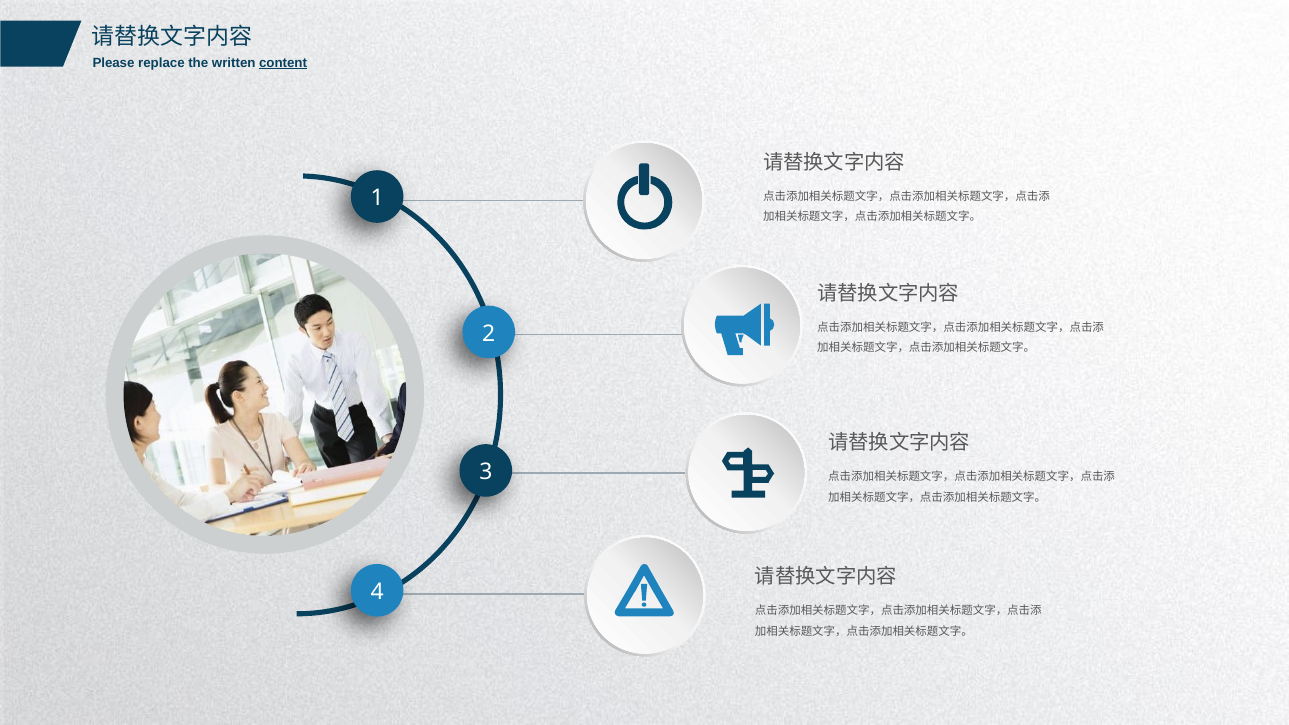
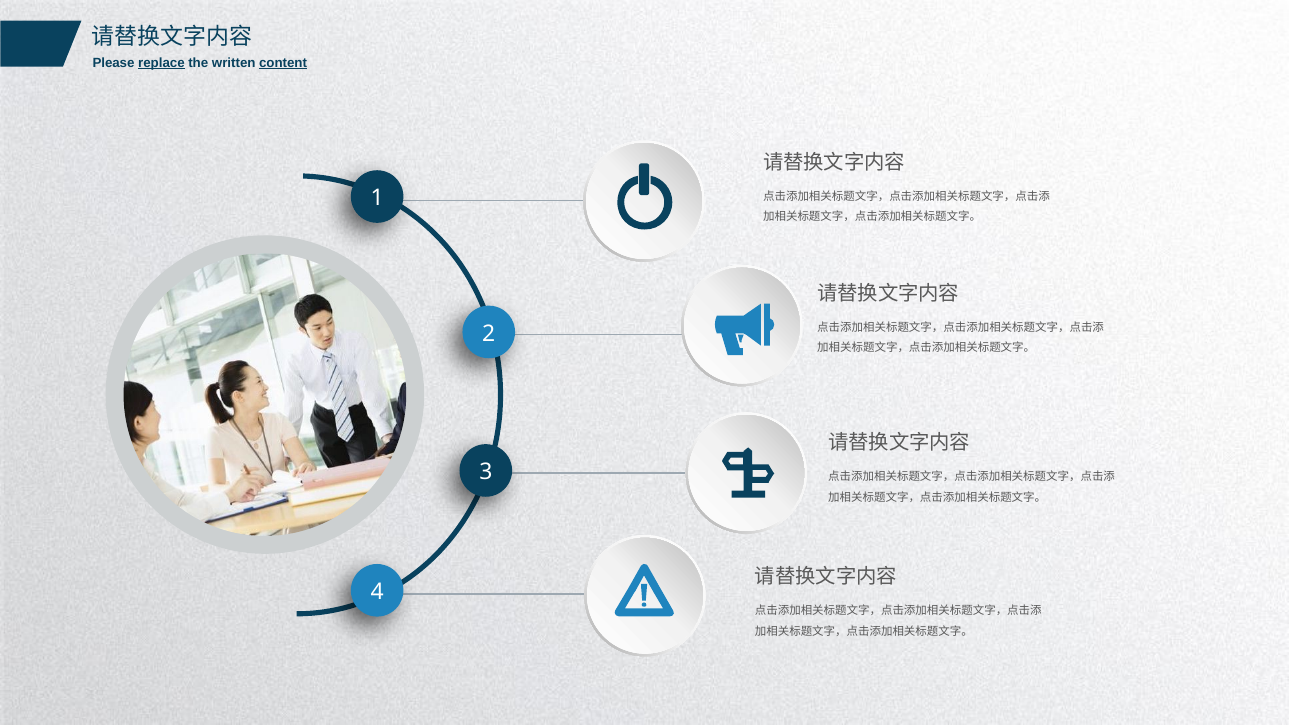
replace underline: none -> present
